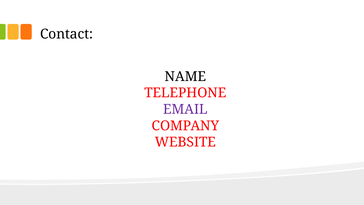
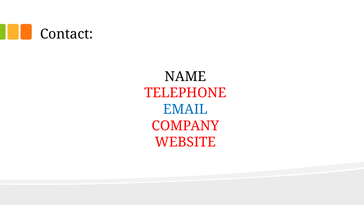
EMAIL colour: purple -> blue
